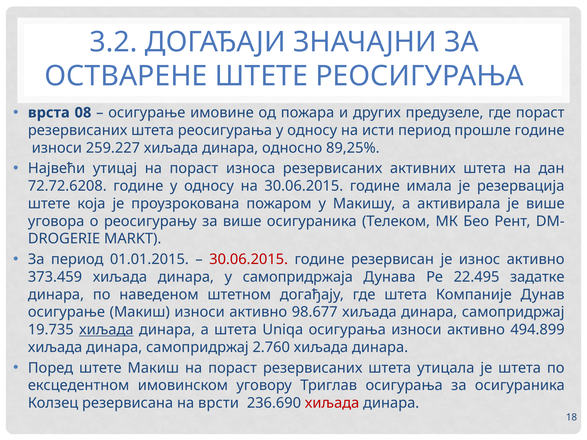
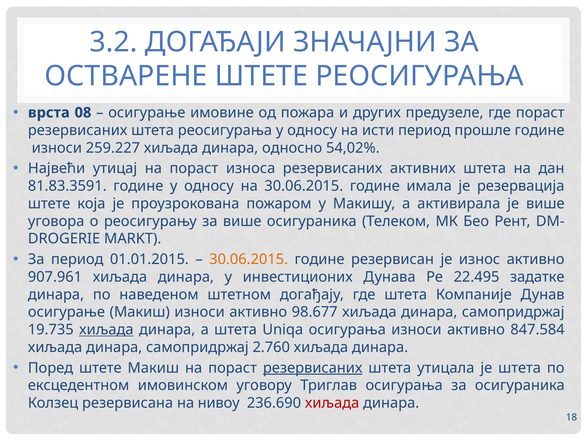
89,25%: 89,25% -> 54,02%
72.72.6208: 72.72.6208 -> 81.83.3591
30.06.2015 at (249, 259) colour: red -> orange
373.459: 373.459 -> 907.961
самопридржаја: самопридржаја -> инвестиционих
494.899: 494.899 -> 847.584
резервисаних at (313, 368) underline: none -> present
врсти: врсти -> нивоу
